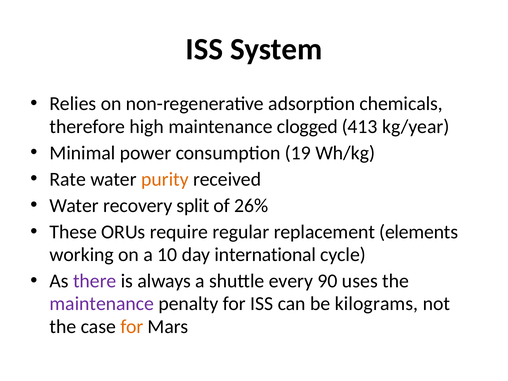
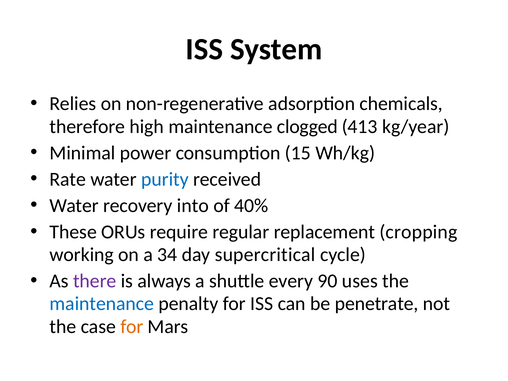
19: 19 -> 15
purity colour: orange -> blue
split: split -> into
26%: 26% -> 40%
elements: elements -> cropping
10: 10 -> 34
international: international -> supercritical
maintenance at (102, 304) colour: purple -> blue
kilograms: kilograms -> penetrate
